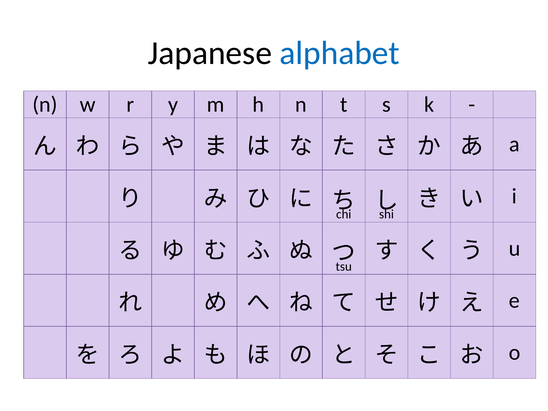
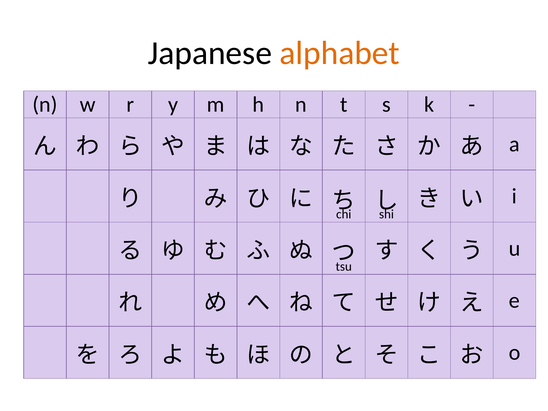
alphabet colour: blue -> orange
